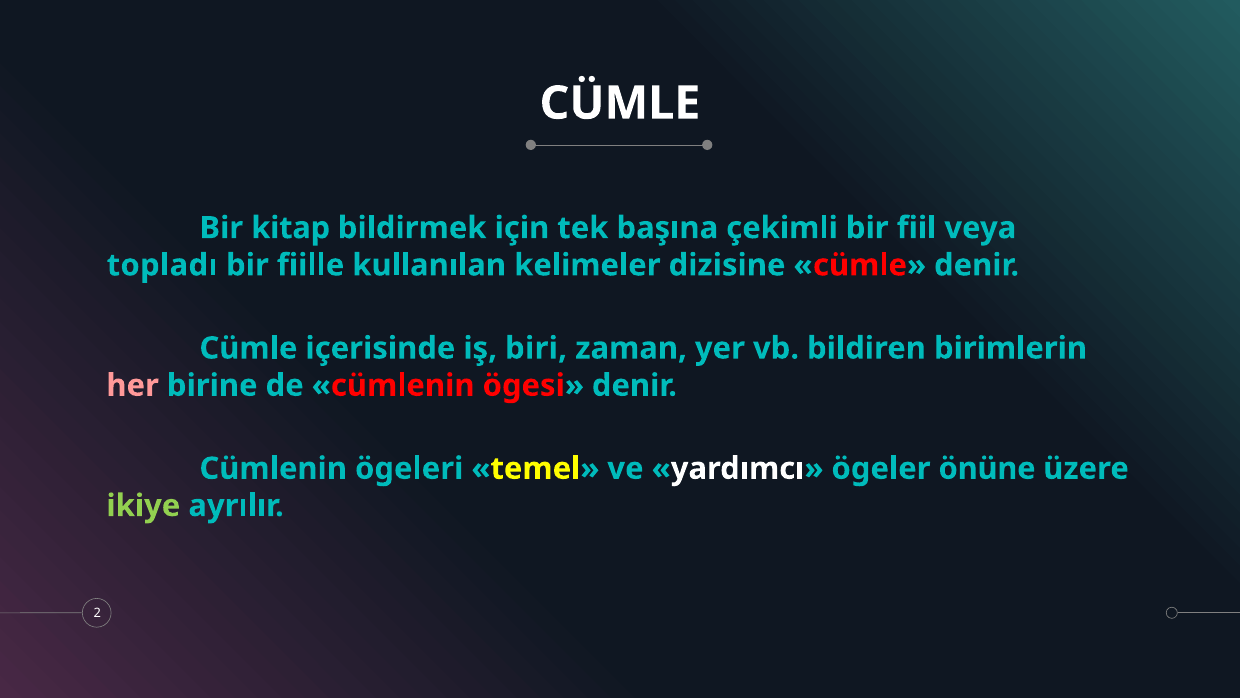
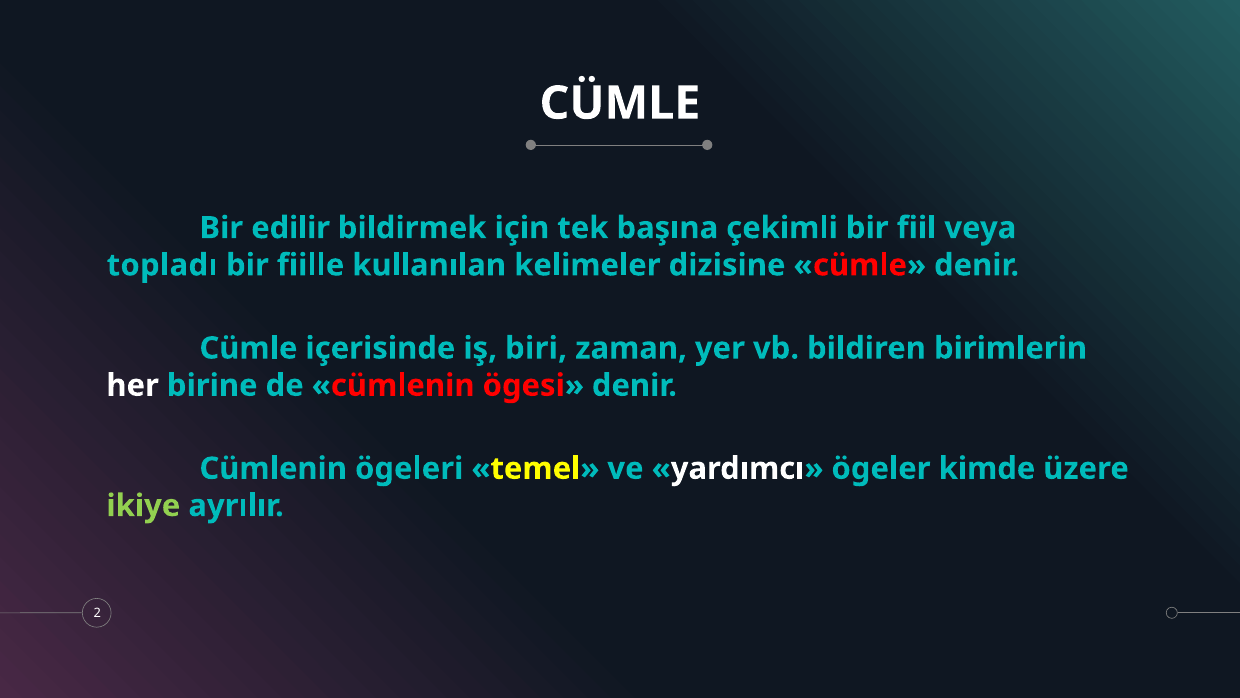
kitap: kitap -> edilir
her colour: pink -> white
önüne: önüne -> kimde
